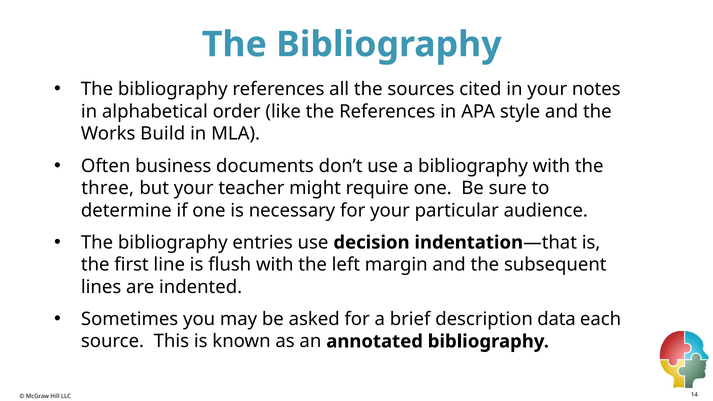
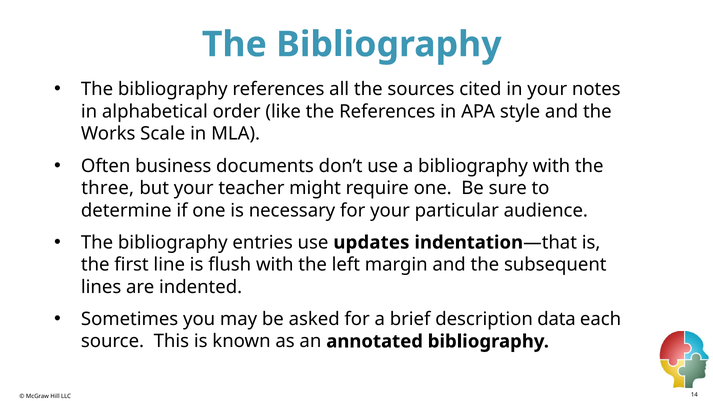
Build: Build -> Scale
decision: decision -> updates
